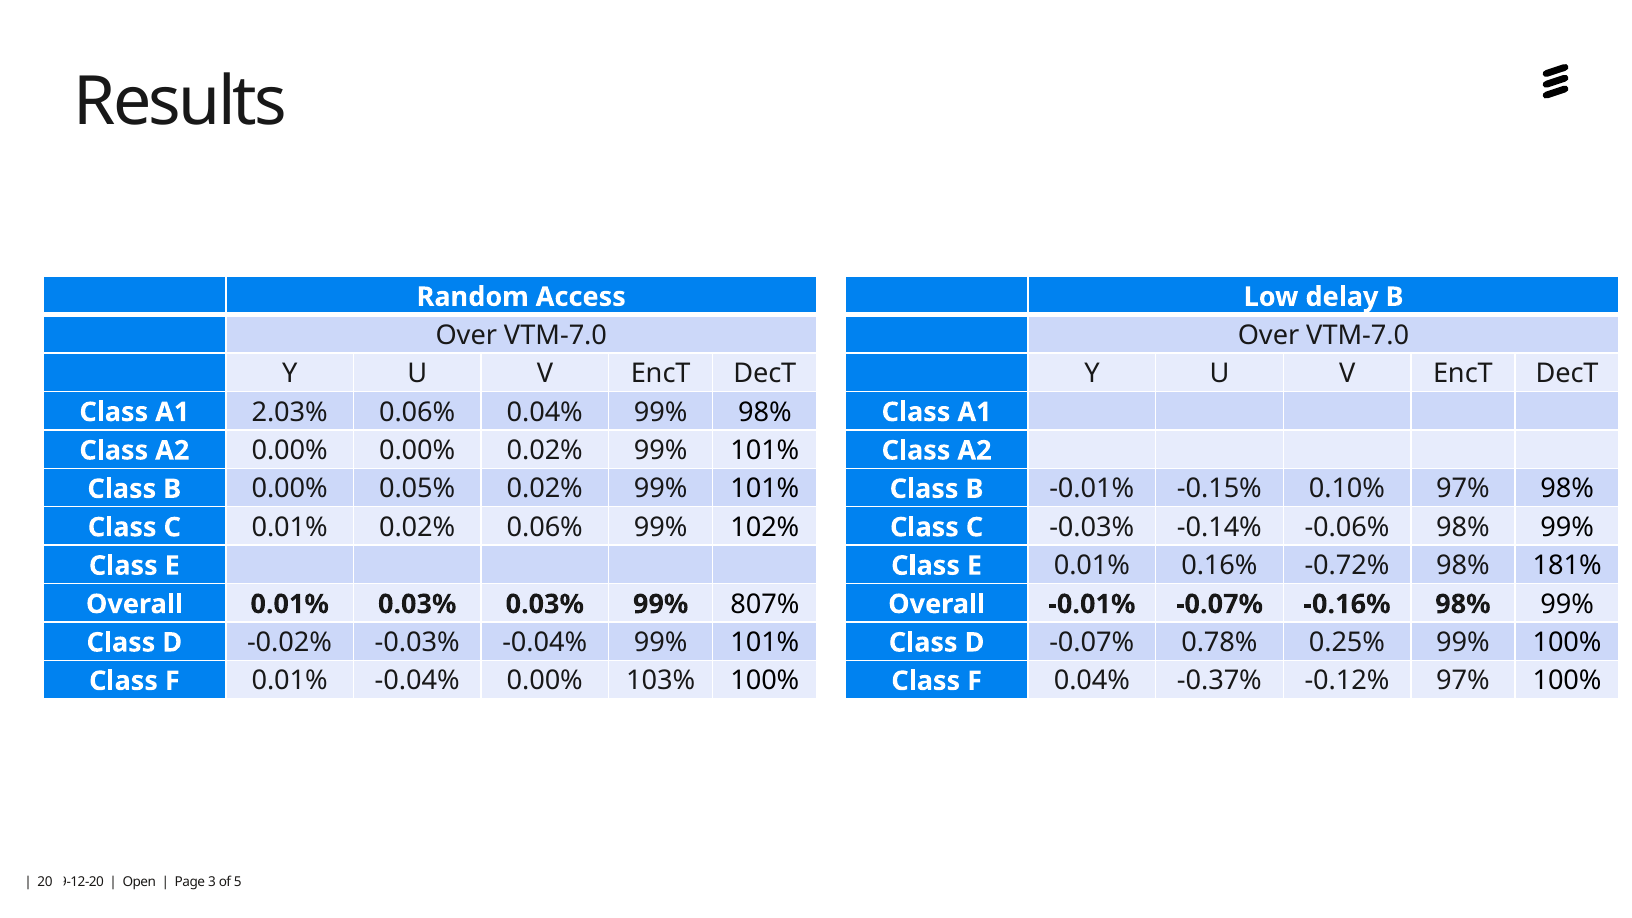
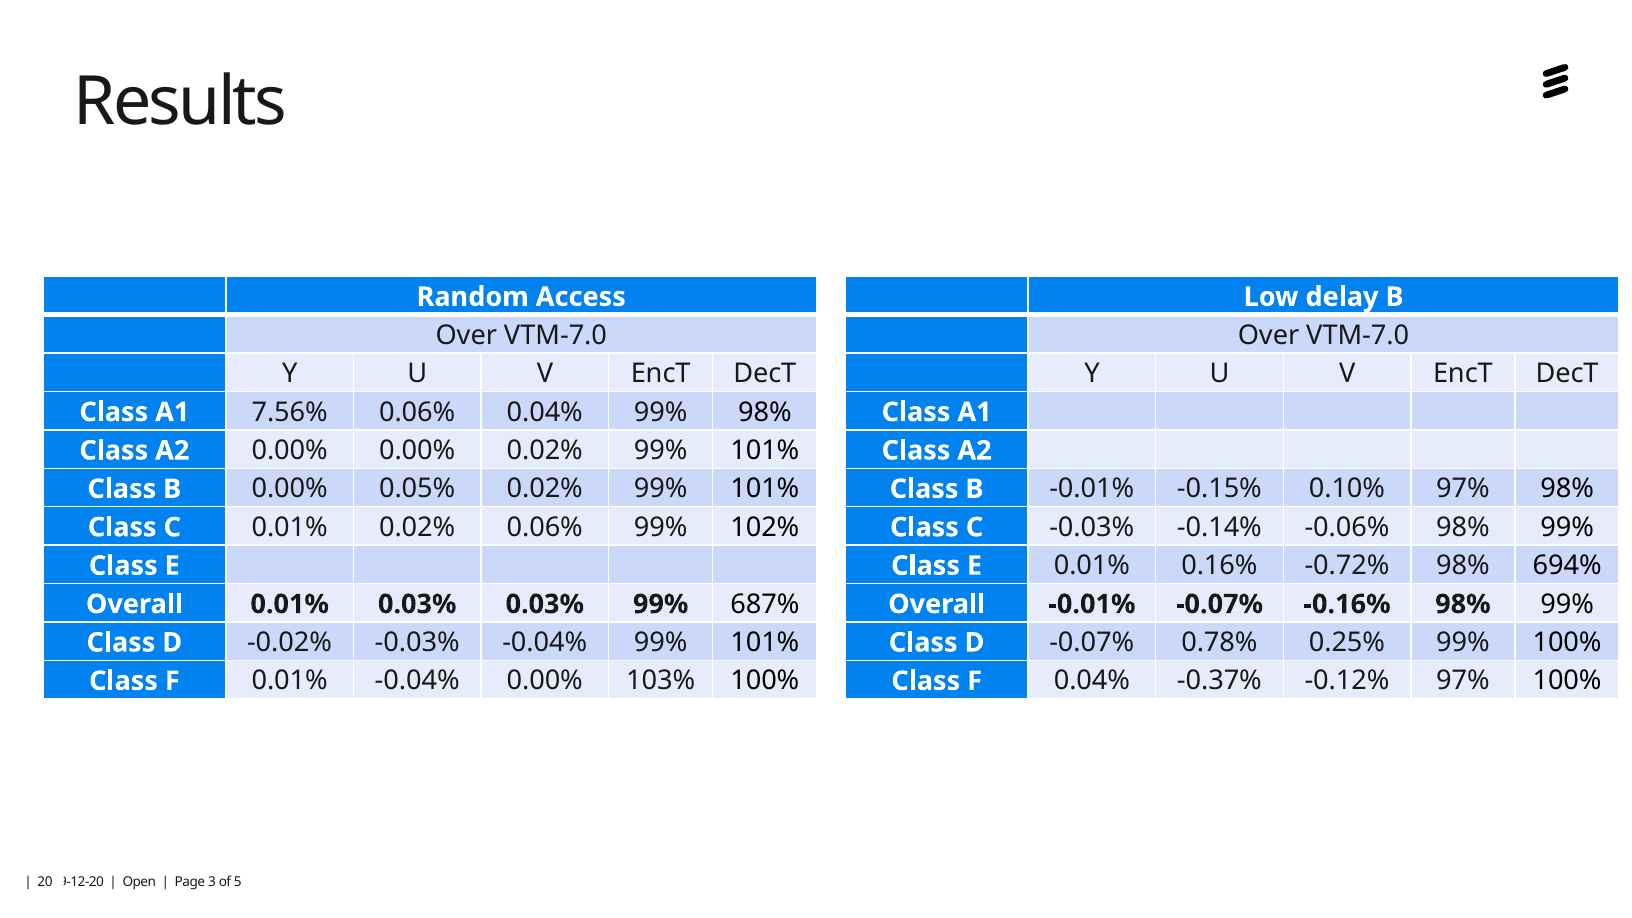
2.03%: 2.03% -> 7.56%
181%: 181% -> 694%
807%: 807% -> 687%
